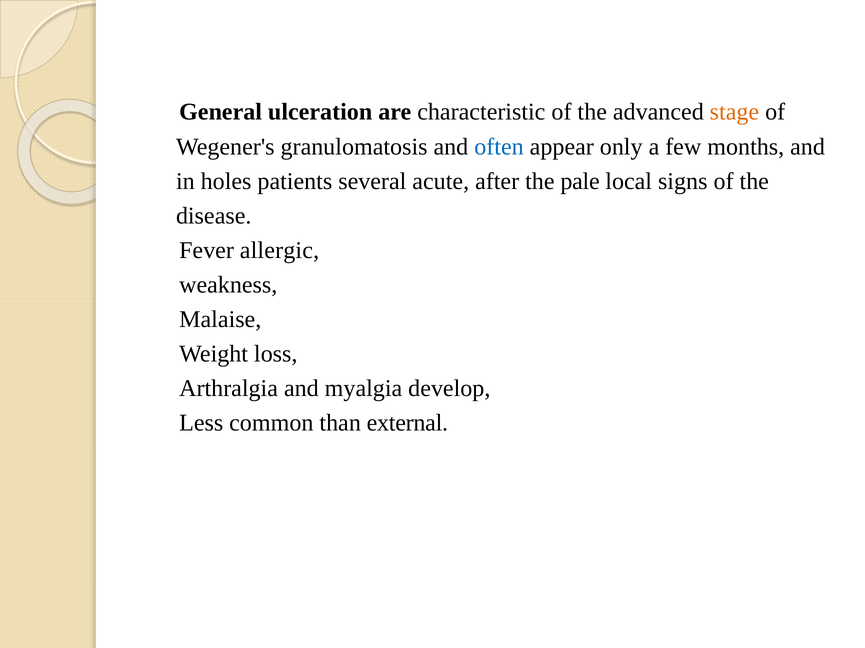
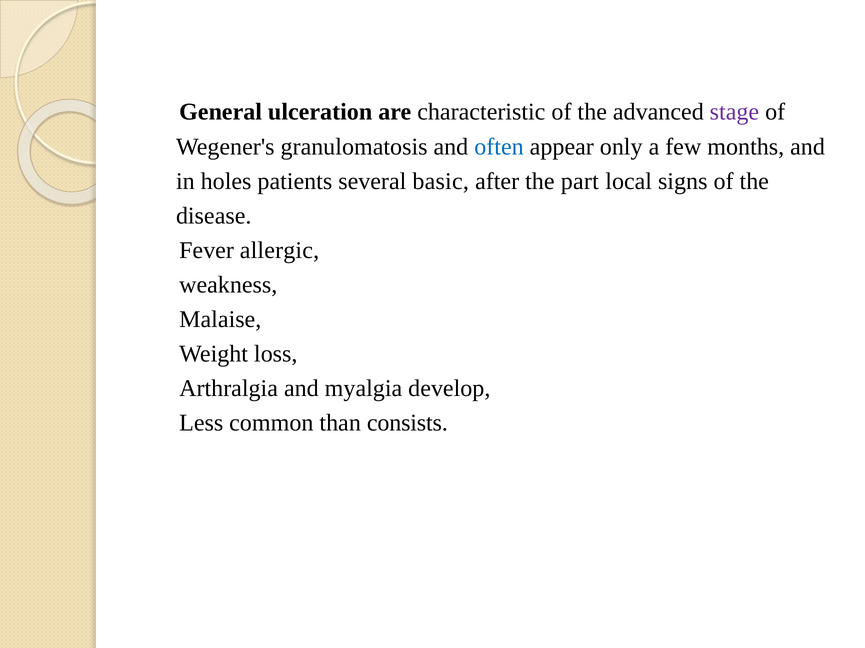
stage colour: orange -> purple
acute: acute -> basic
pale: pale -> part
external: external -> consists
